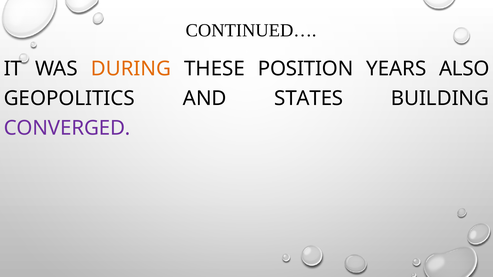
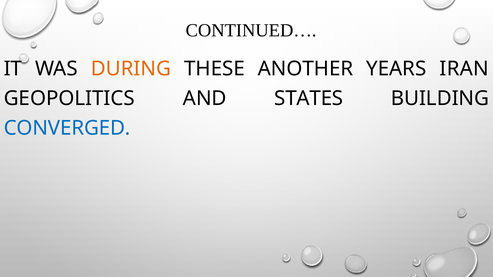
POSITION: POSITION -> ANOTHER
ALSO: ALSO -> IRAN
CONVERGED colour: purple -> blue
